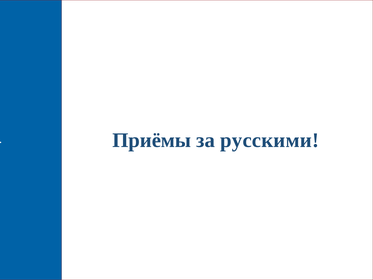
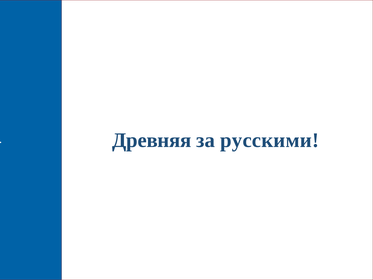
Приёмы: Приёмы -> Древняя
